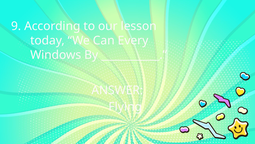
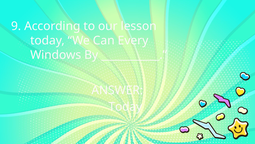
Flying at (125, 106): Flying -> Today
